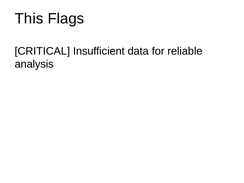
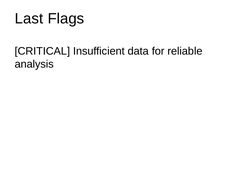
This: This -> Last
